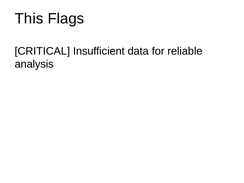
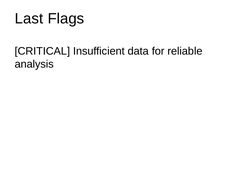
This: This -> Last
